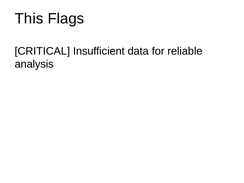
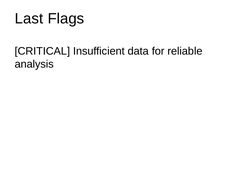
This: This -> Last
